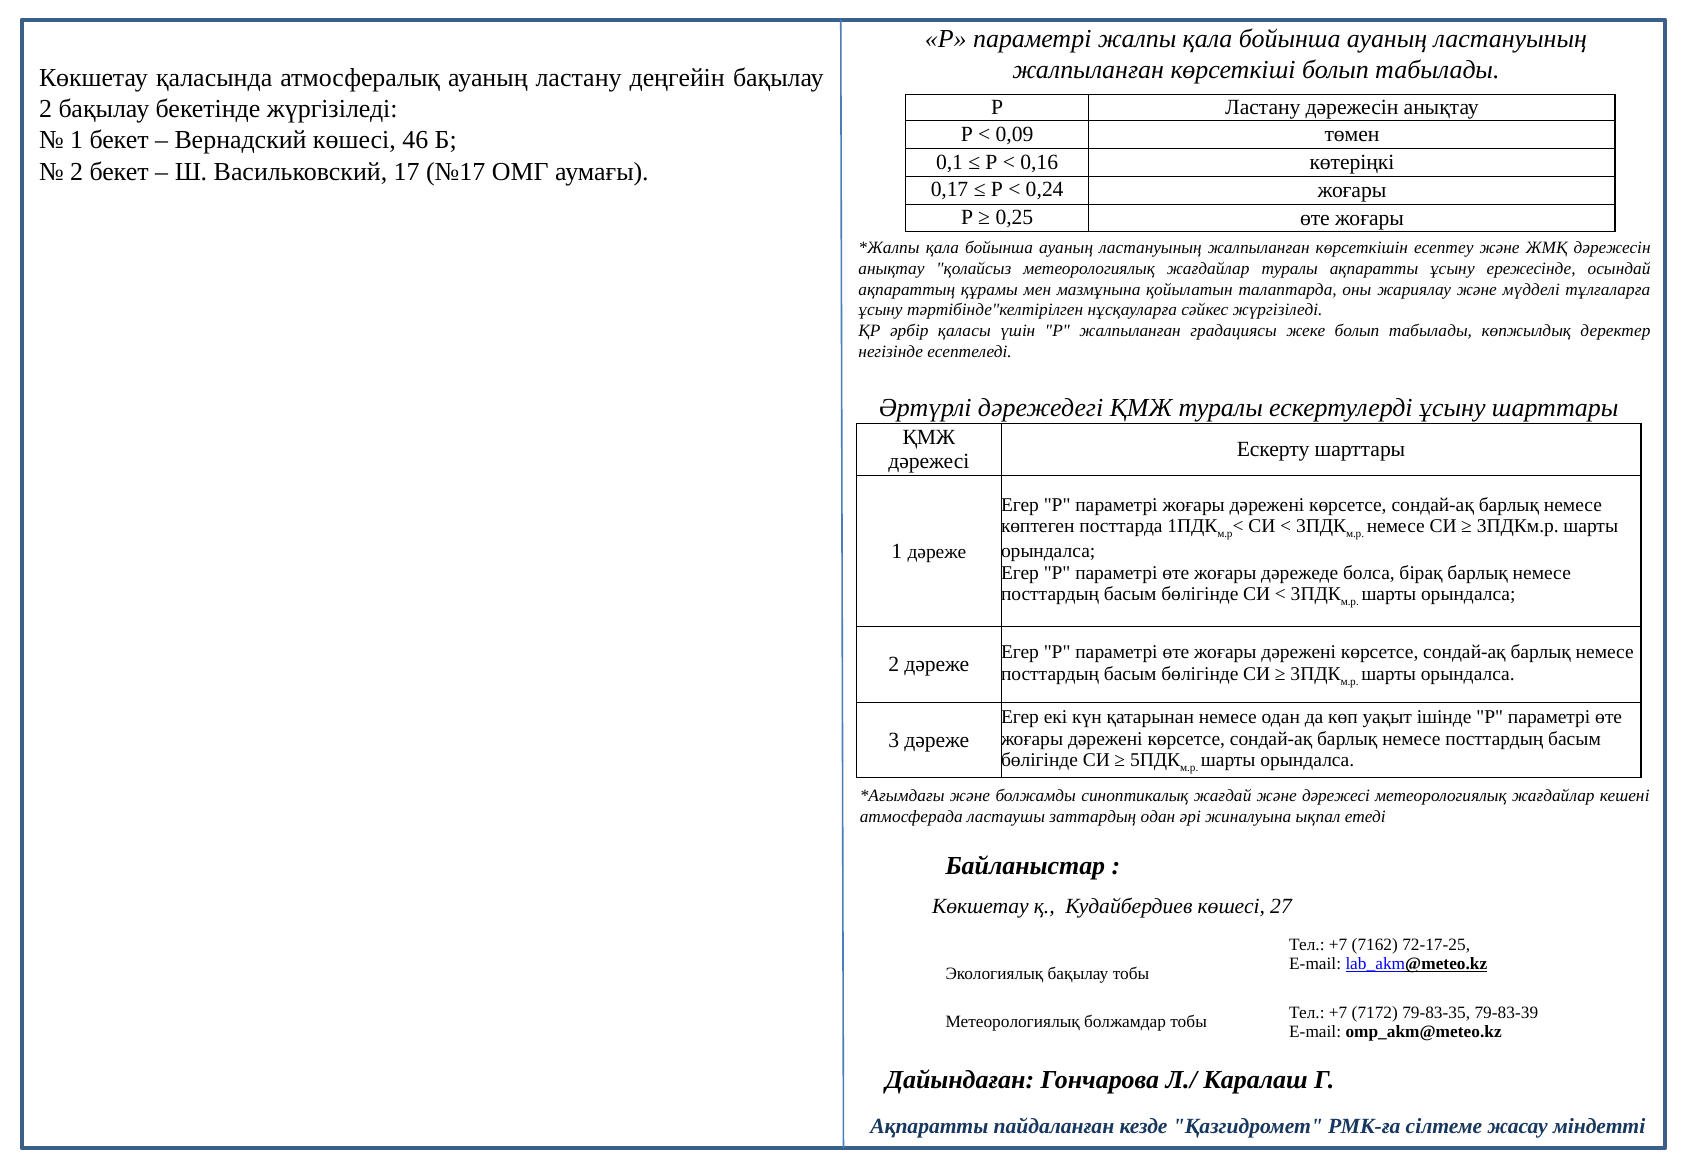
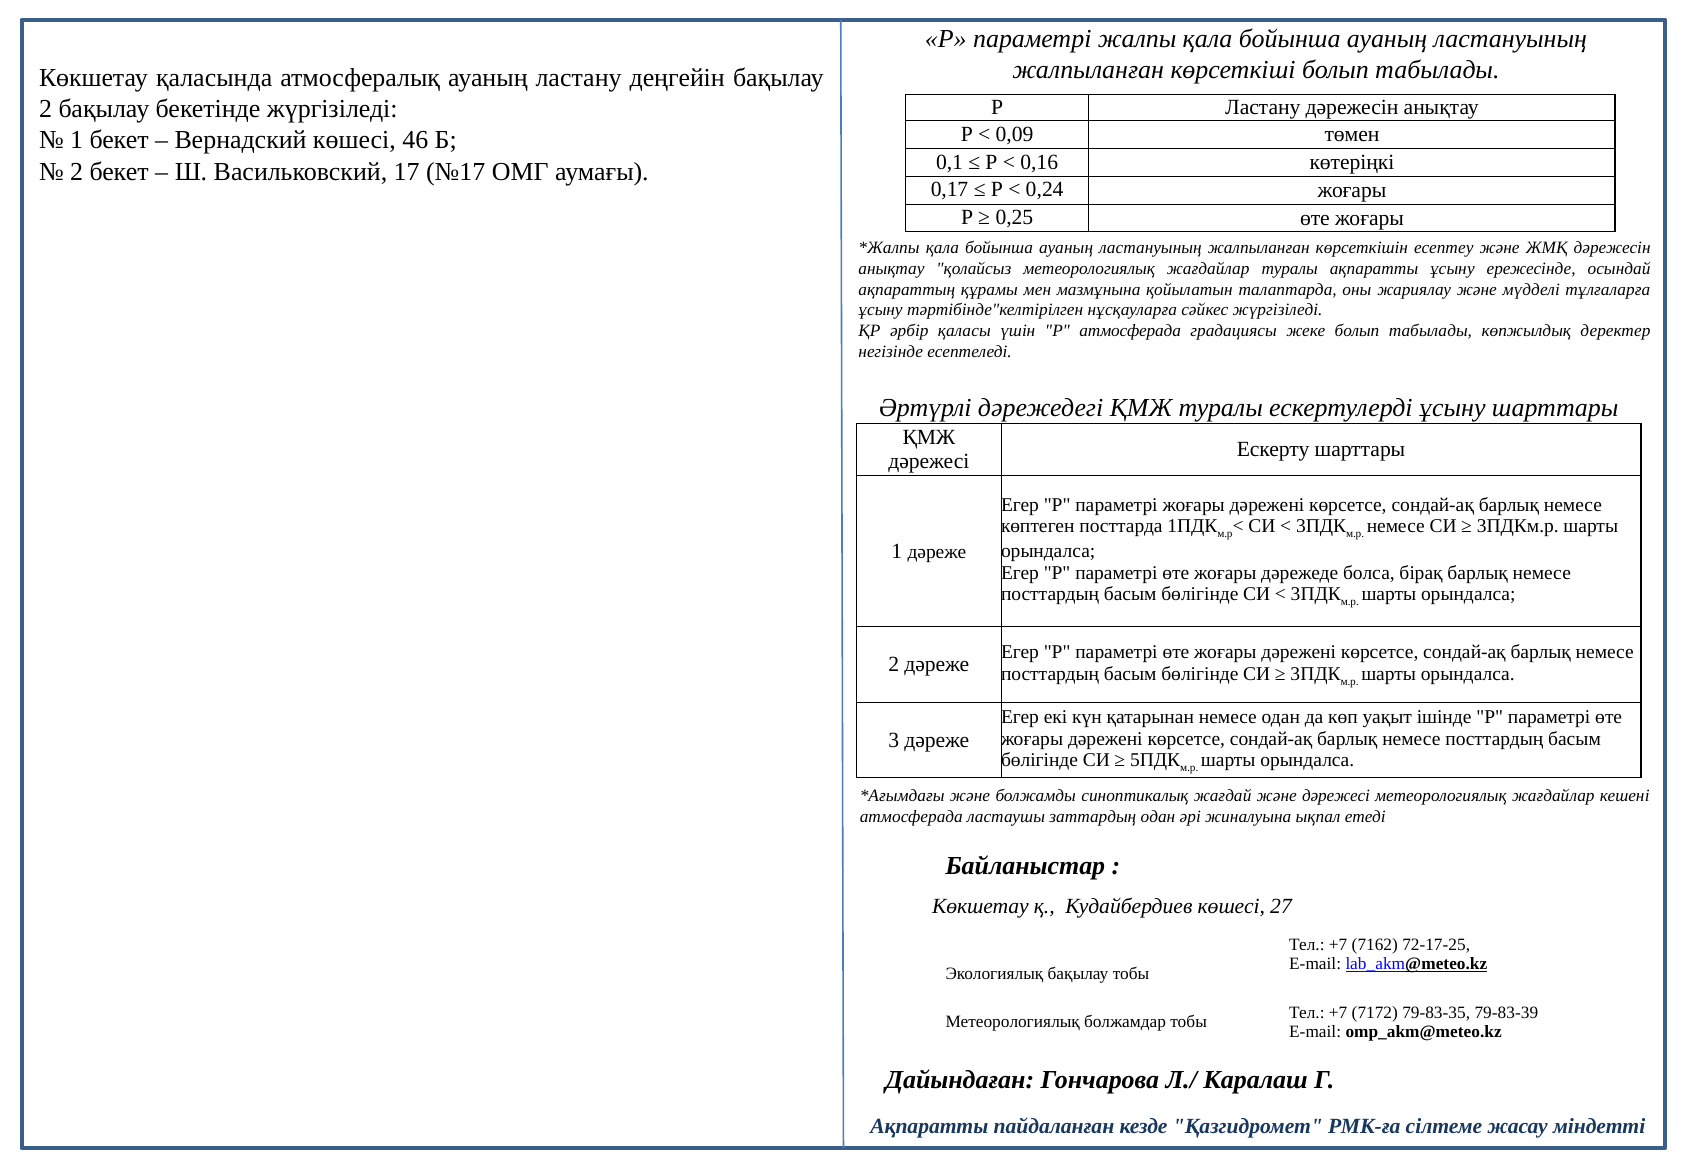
Р жалпыланған: жалпыланған -> атмосферада
